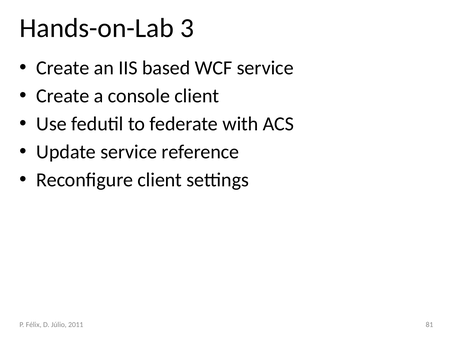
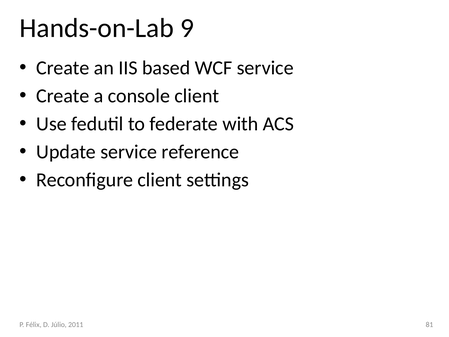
3: 3 -> 9
